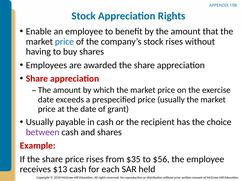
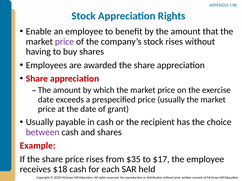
price at (64, 42) colour: blue -> purple
$56: $56 -> $17
$13: $13 -> $18
